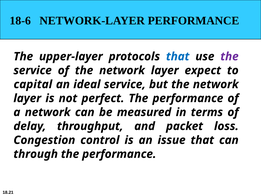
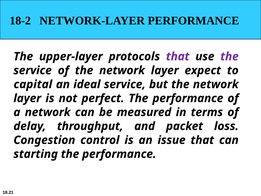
18-6: 18-6 -> 18-2
that at (178, 56) colour: blue -> purple
through: through -> starting
